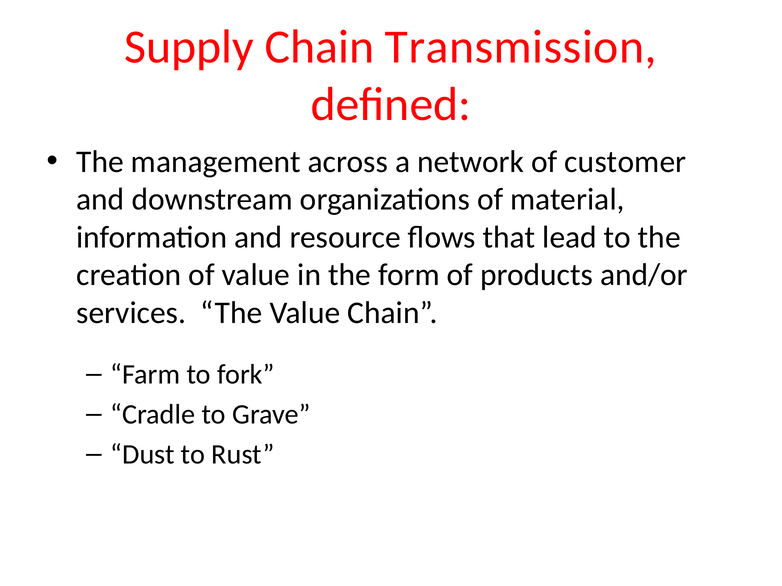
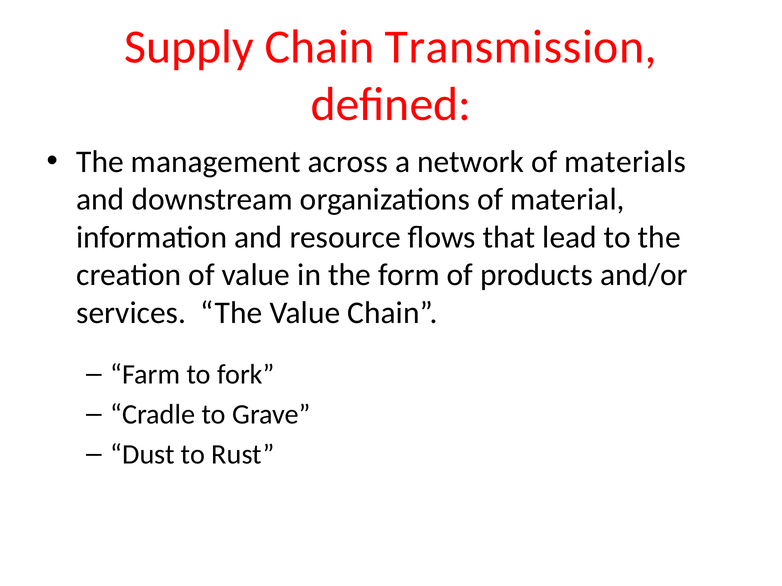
customer: customer -> materials
